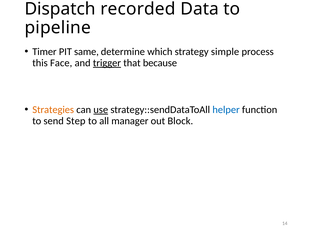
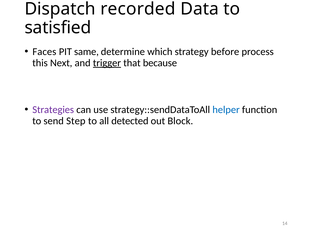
pipeline: pipeline -> satisfied
Timer: Timer -> Faces
simple: simple -> before
Face: Face -> Next
Strategies colour: orange -> purple
use underline: present -> none
manager: manager -> detected
